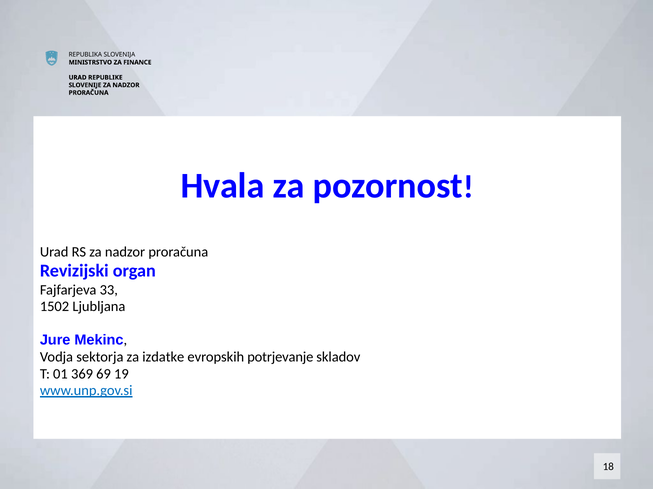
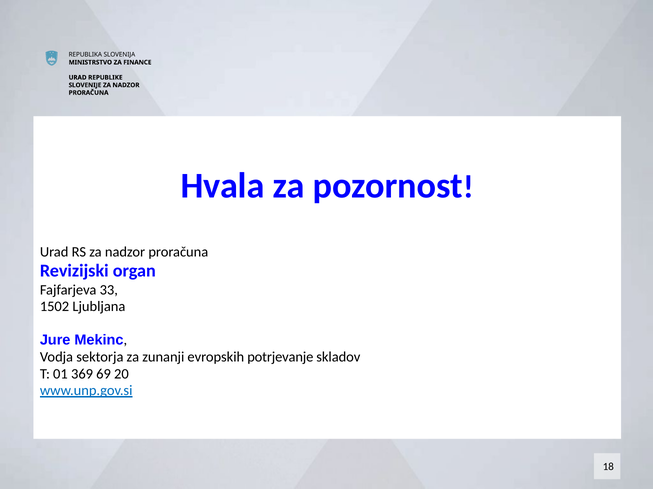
izdatke: izdatke -> zunanji
19: 19 -> 20
